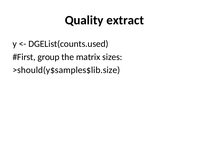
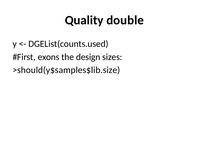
extract: extract -> double
group: group -> exons
matrix: matrix -> design
